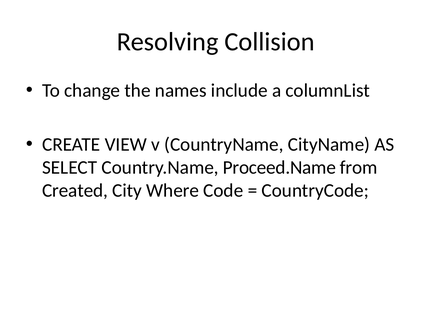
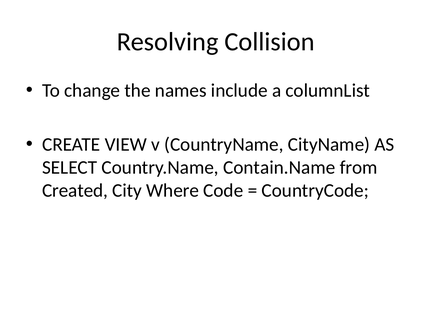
Proceed.Name: Proceed.Name -> Contain.Name
